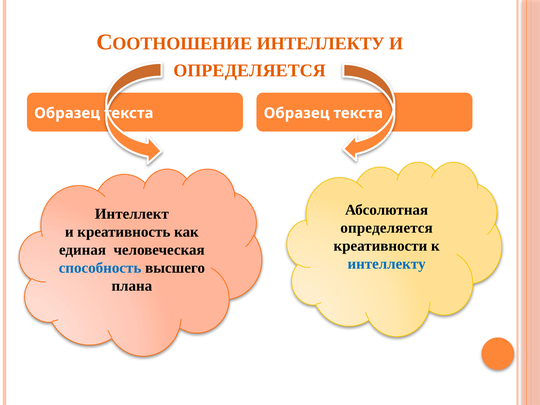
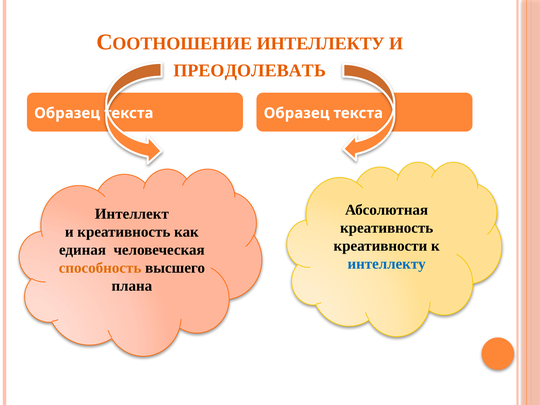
ОПРЕДЕЛЯЕТСЯ at (250, 70): ОПРЕДЕЛЯЕТСЯ -> ПРЕОДОЛЕВАТЬ
определяется at (387, 228): определяется -> креативность
способность colour: blue -> orange
